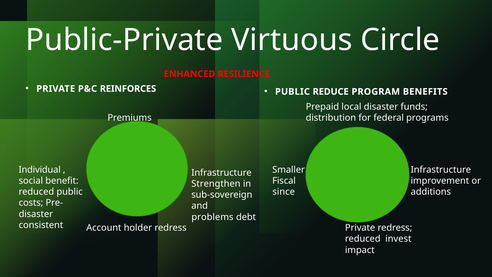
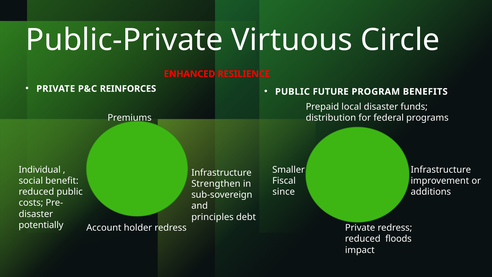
REDUCE: REDUCE -> FUTURE
problems: problems -> principles
consistent: consistent -> potentially
invest: invest -> floods
